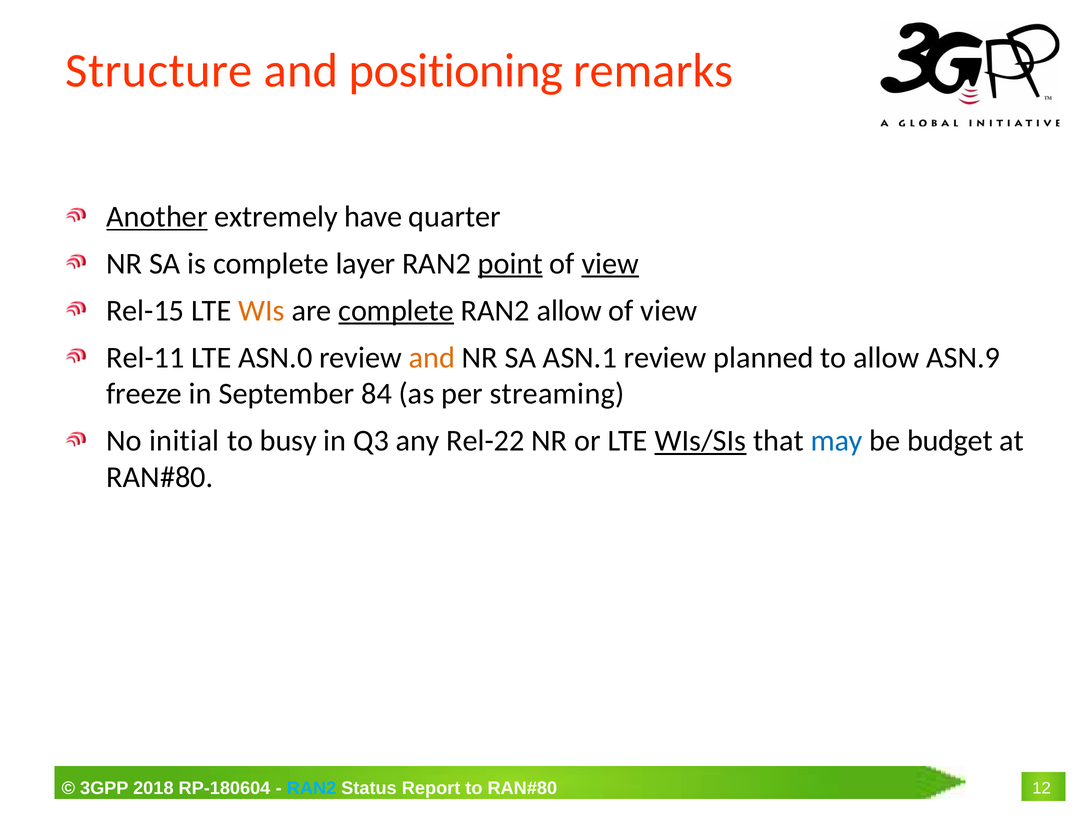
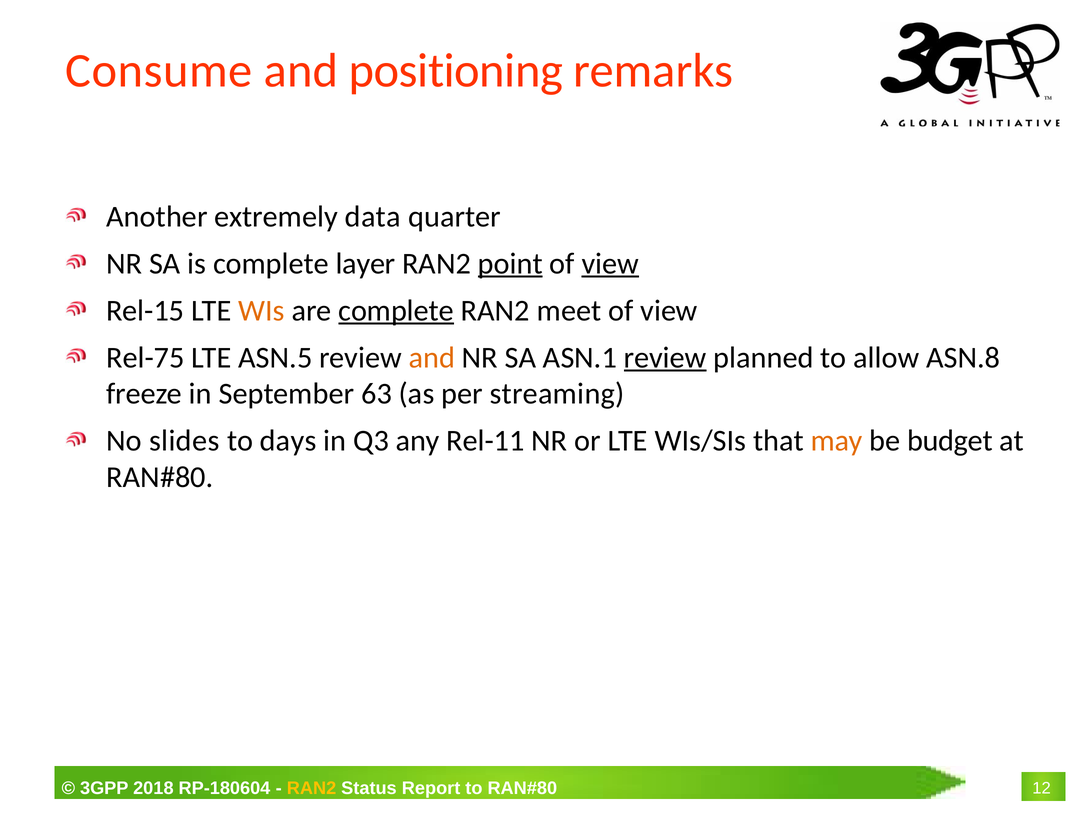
Structure: Structure -> Consume
Another underline: present -> none
have: have -> data
RAN2 allow: allow -> meet
Rel-11: Rel-11 -> Rel-75
ASN.0: ASN.0 -> ASN.5
review at (665, 358) underline: none -> present
ASN.9: ASN.9 -> ASN.8
84: 84 -> 63
initial: initial -> slides
busy: busy -> days
Rel-22: Rel-22 -> Rel-11
WIs/SIs underline: present -> none
may colour: blue -> orange
RAN2 at (311, 788) colour: light blue -> yellow
